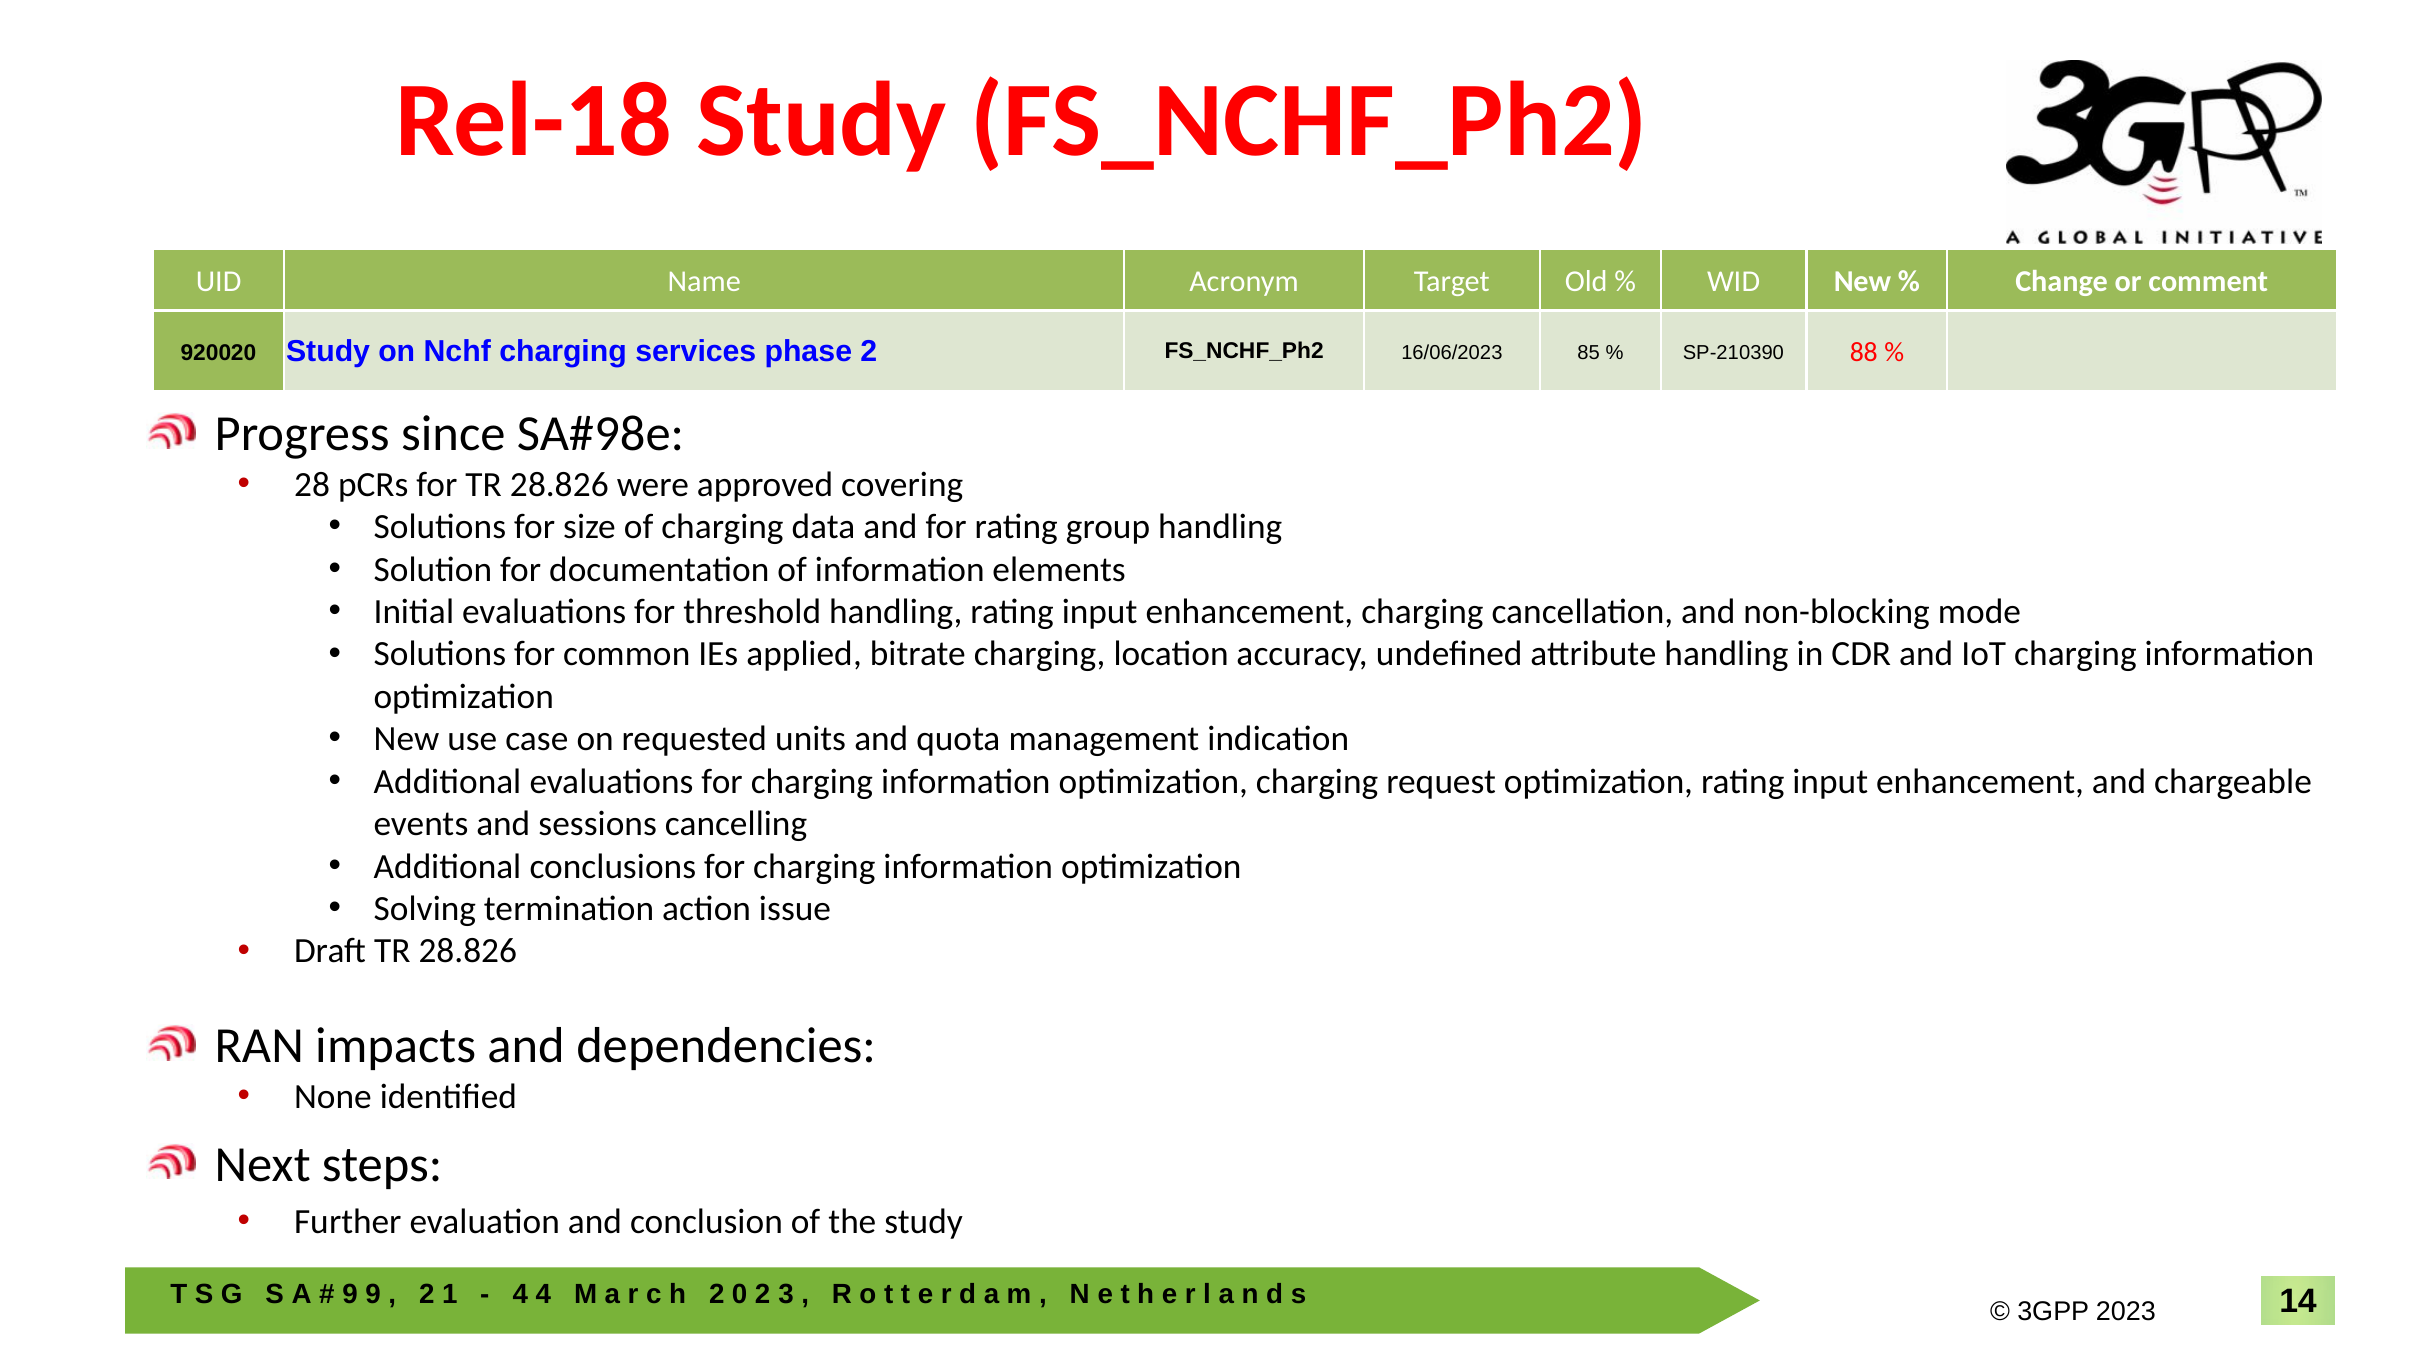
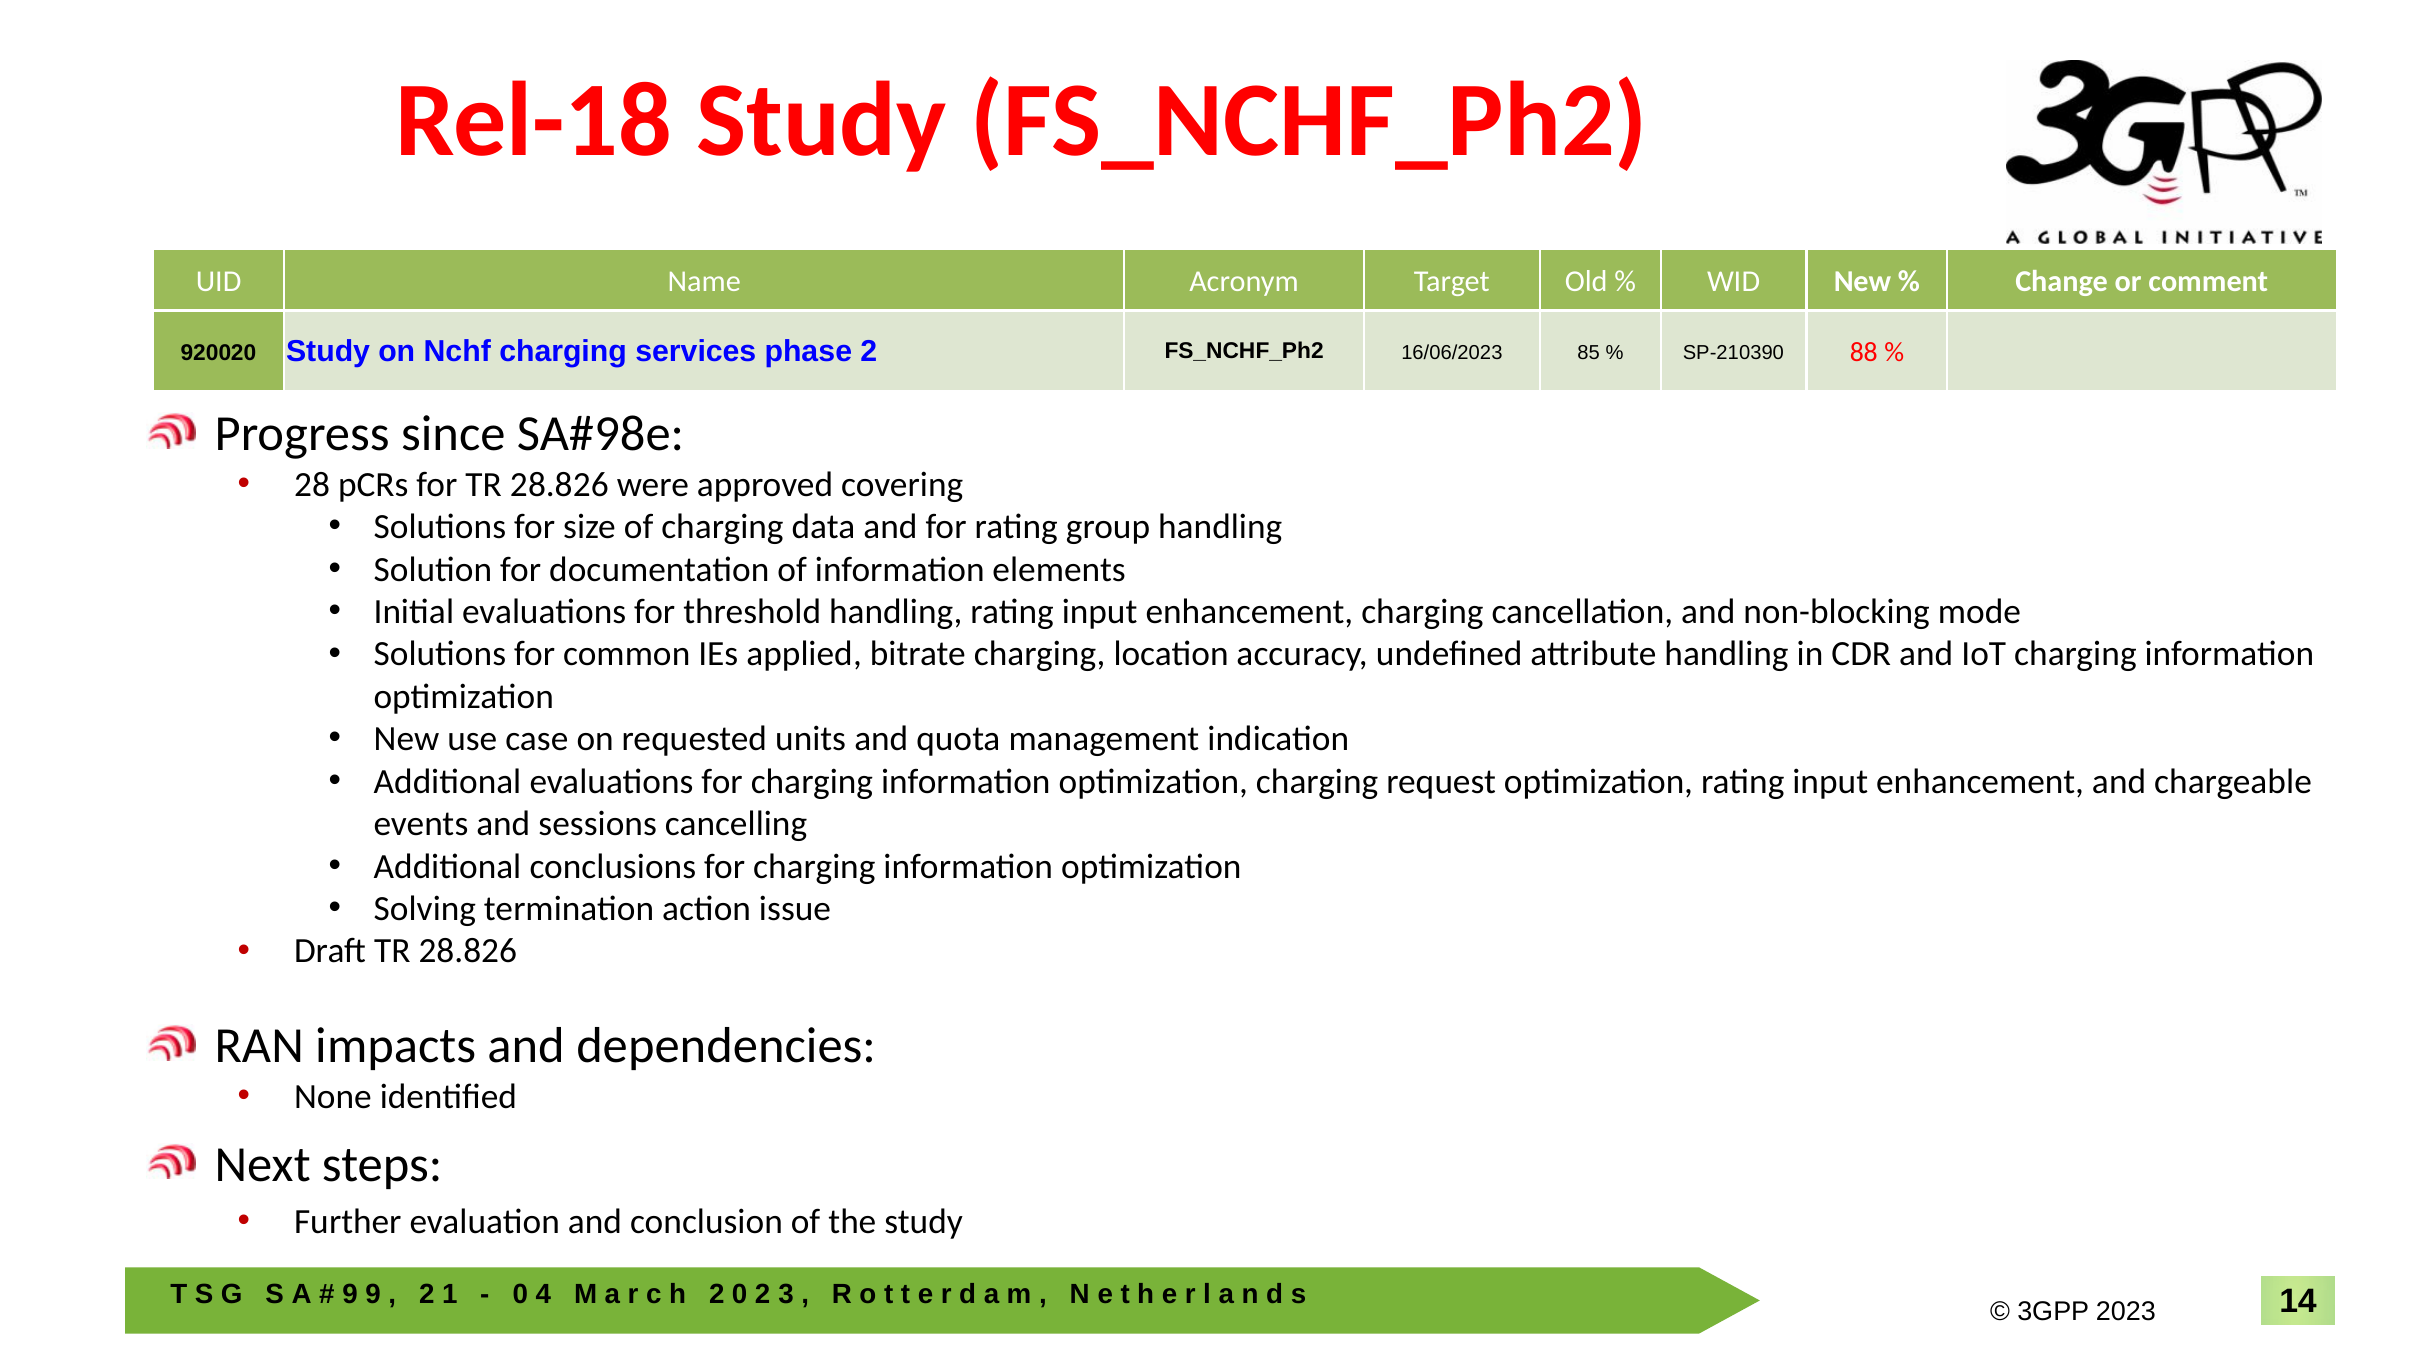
4 at (520, 1294): 4 -> 0
